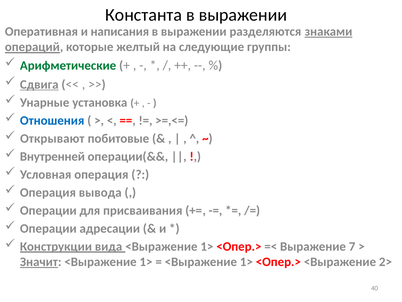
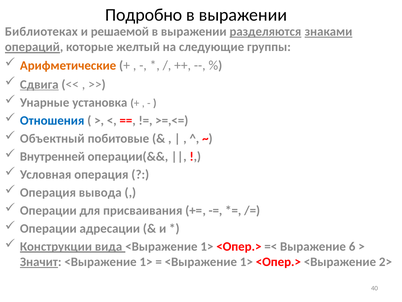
Константа: Константа -> Подробно
Оперативная: Оперативная -> Библиотеках
написания: написания -> решаемой
разделяются underline: none -> present
Арифметические colour: green -> orange
Открывают: Открывают -> Объектный
7: 7 -> 6
